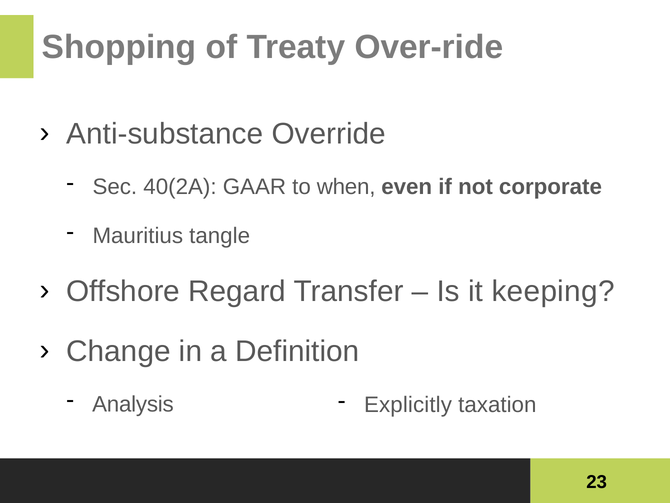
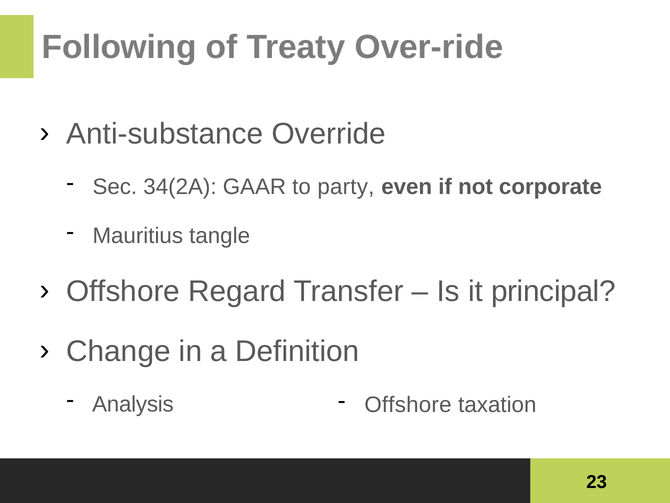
Shopping: Shopping -> Following
40(2A: 40(2A -> 34(2A
when: when -> party
keeping: keeping -> principal
Explicitly at (408, 405): Explicitly -> Offshore
